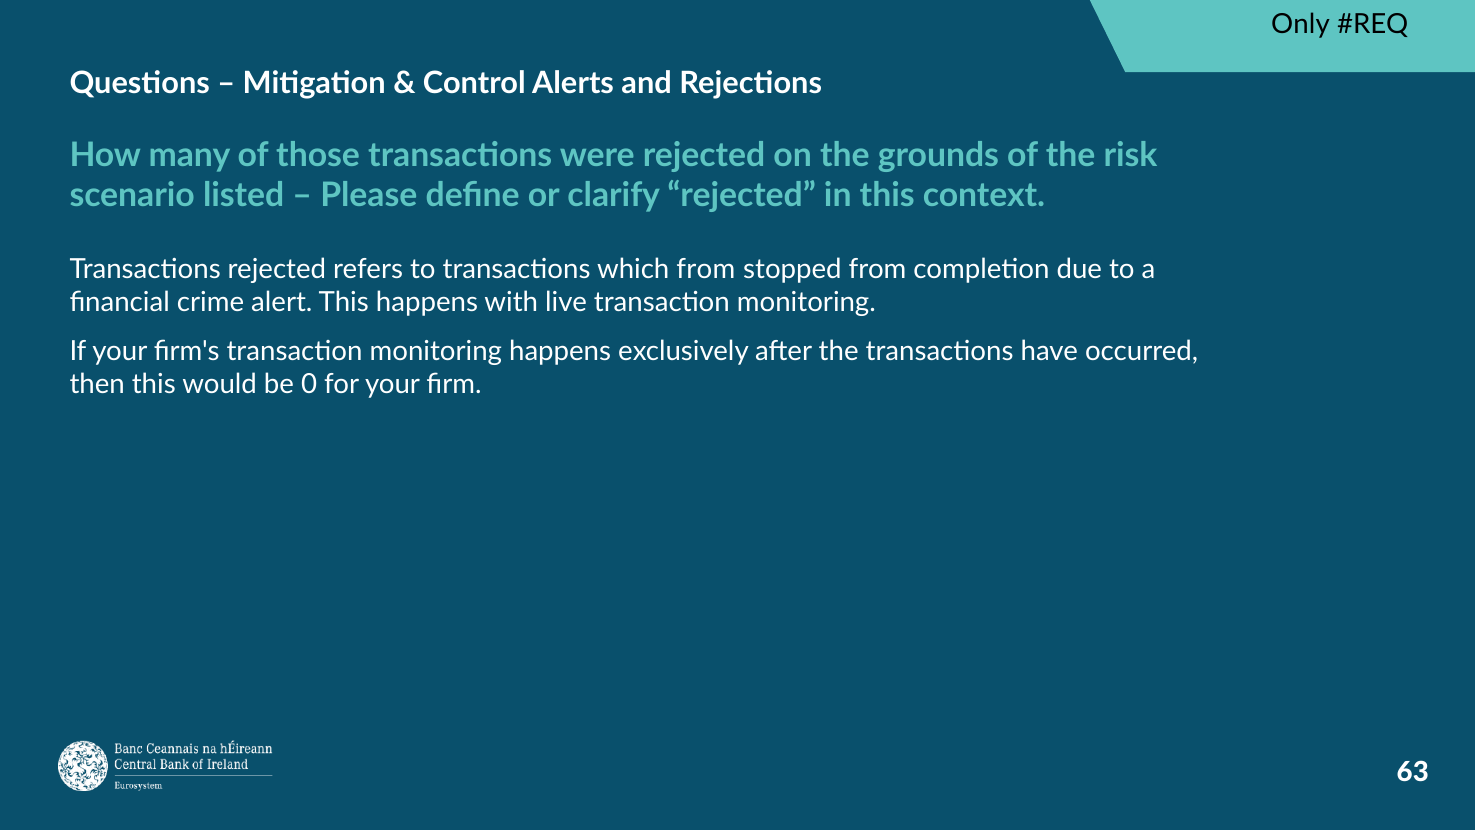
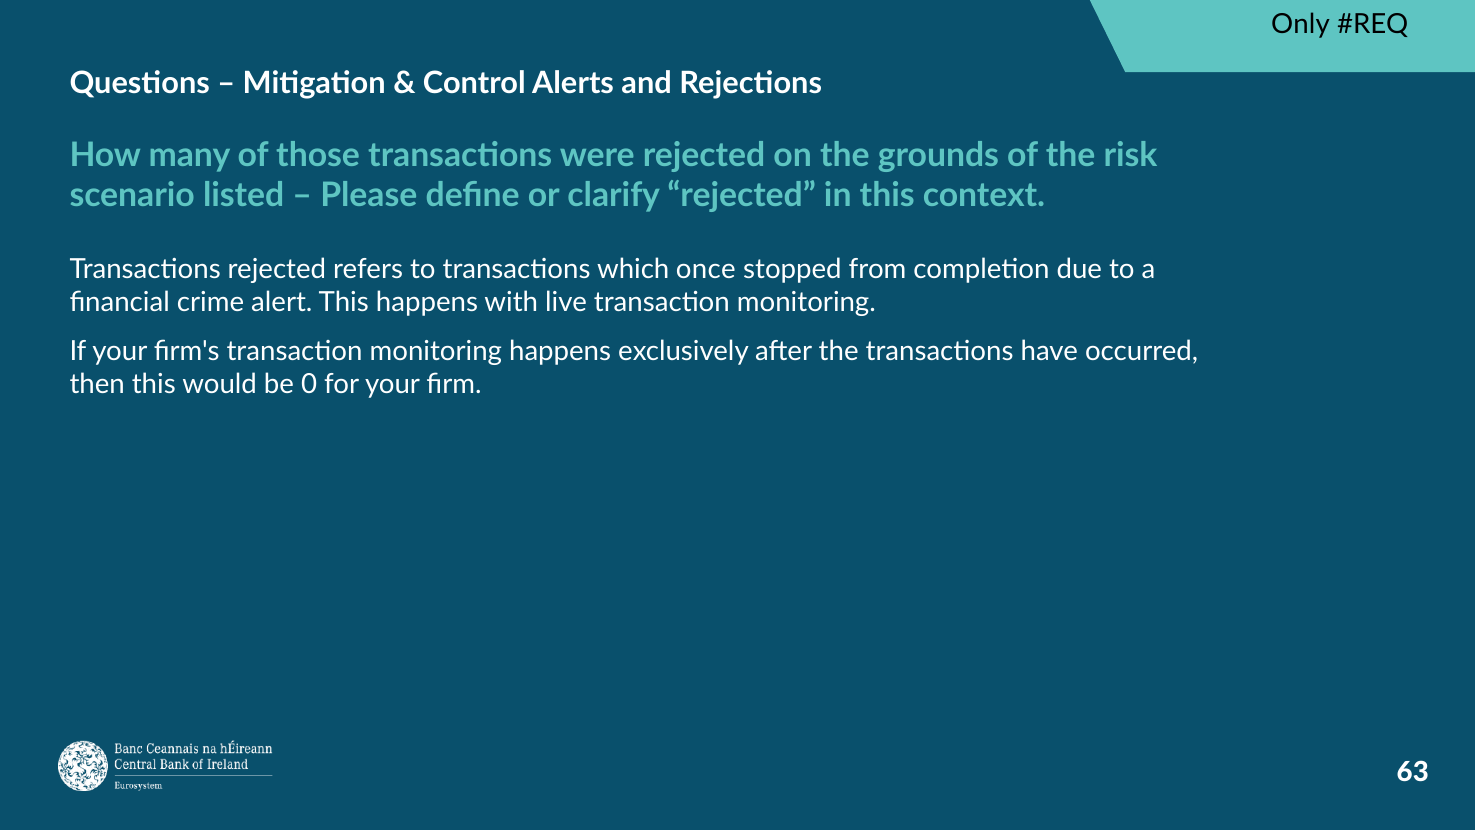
which from: from -> once
